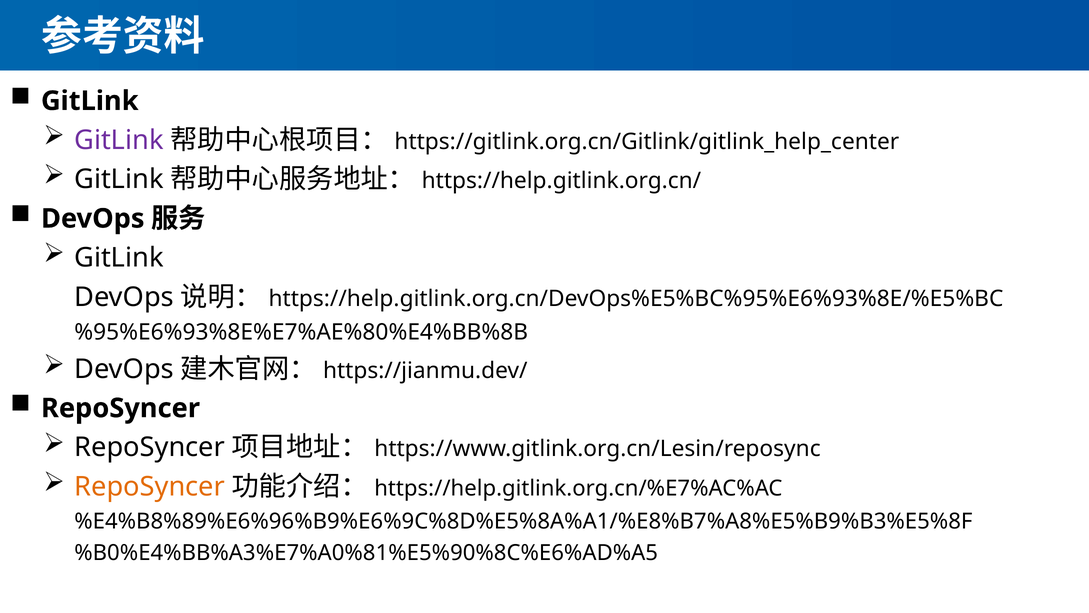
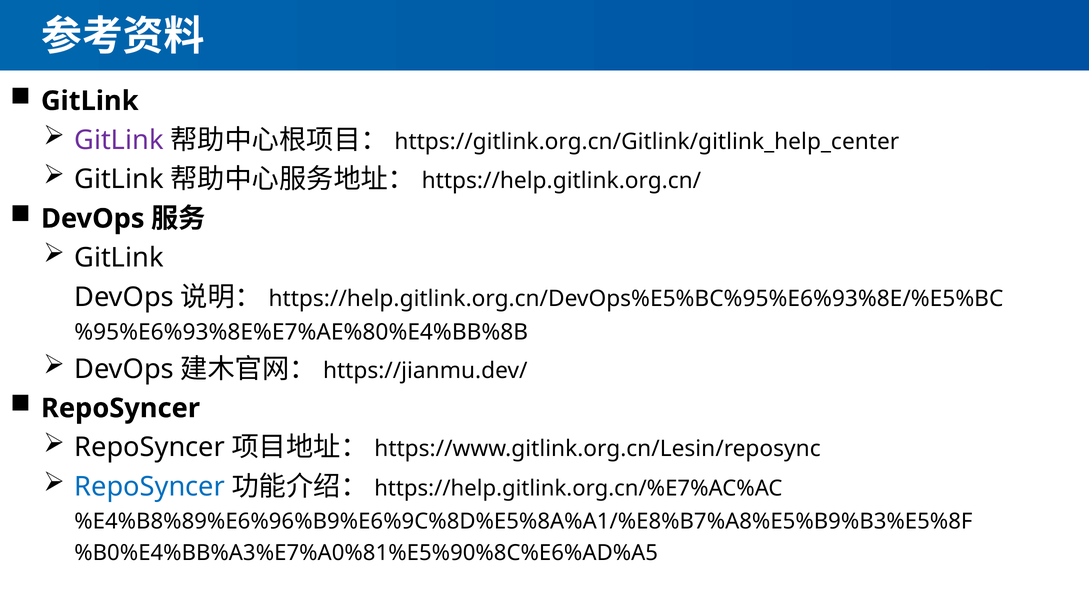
RepoSyncer at (150, 486) colour: orange -> blue
